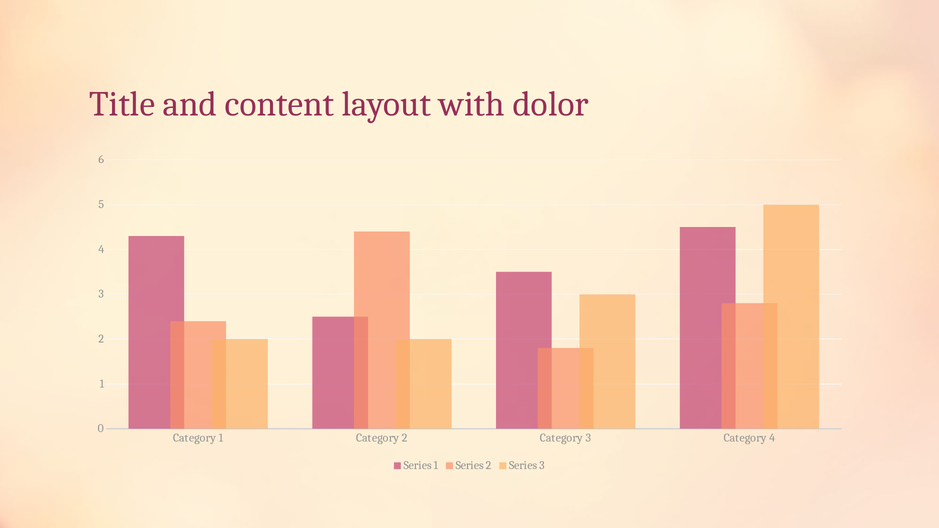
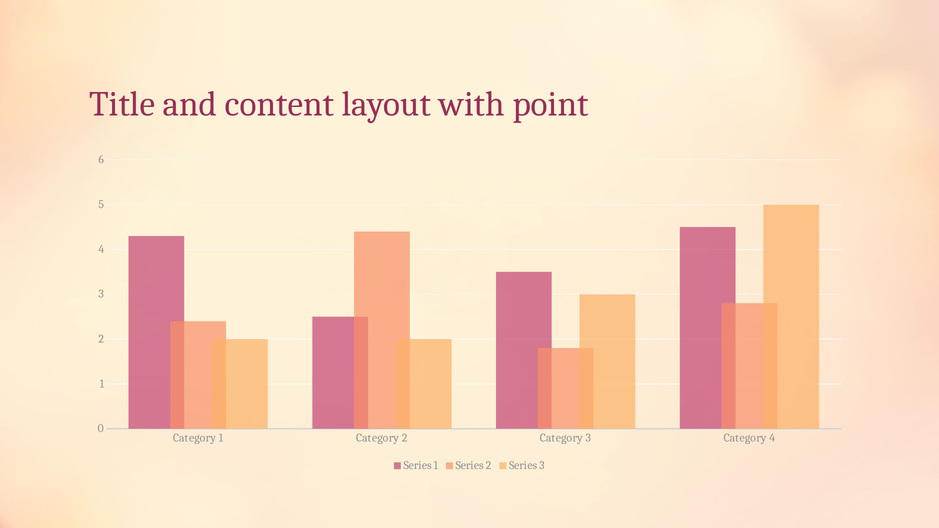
dolor: dolor -> point
